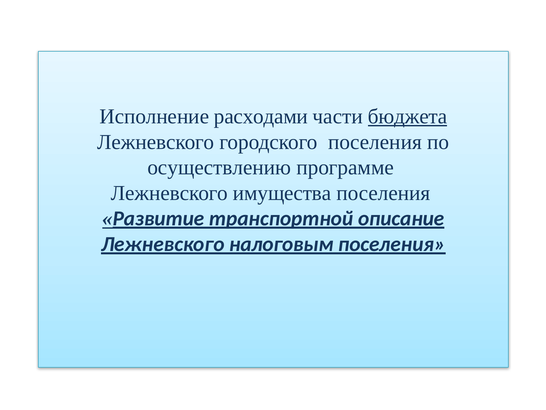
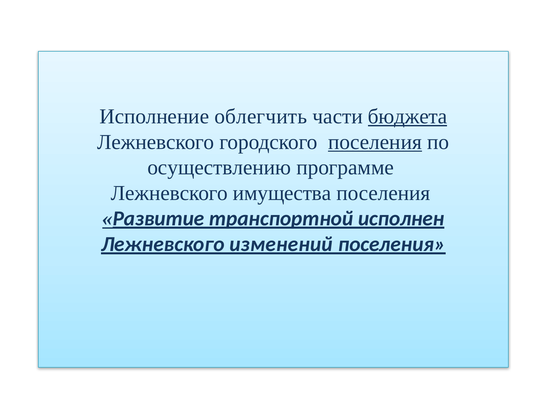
расходами: расходами -> облегчить
поселения at (375, 142) underline: none -> present
описание: описание -> исполнен
налоговым: налоговым -> изменений
